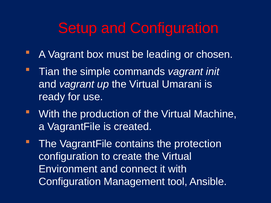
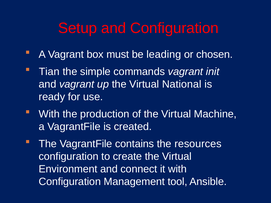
Umarani: Umarani -> National
protection: protection -> resources
